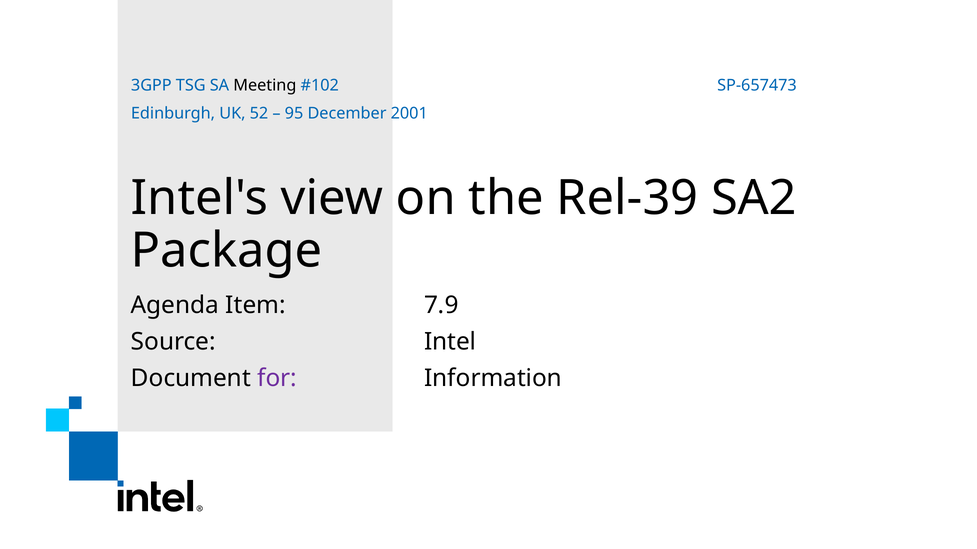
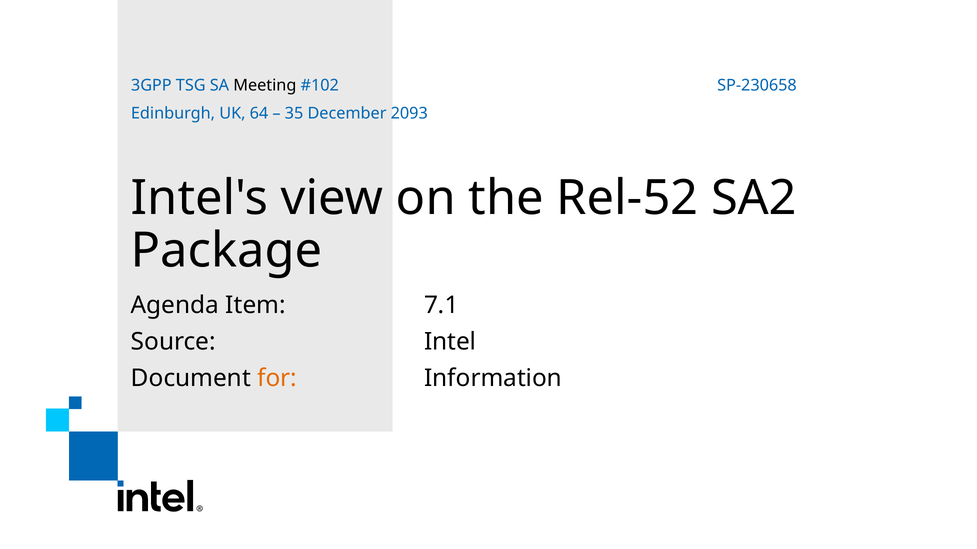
SP-657473: SP-657473 -> SP-230658
52: 52 -> 64
95: 95 -> 35
2001: 2001 -> 2093
Rel-39: Rel-39 -> Rel-52
7.9: 7.9 -> 7.1
for colour: purple -> orange
